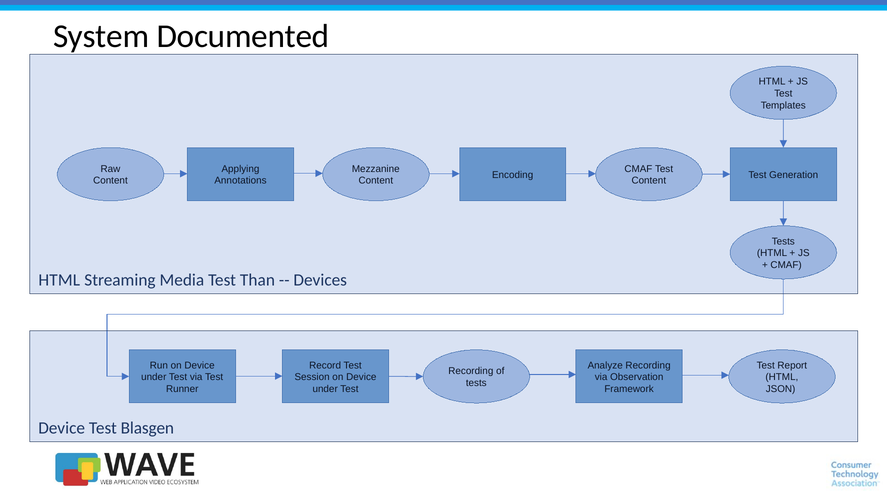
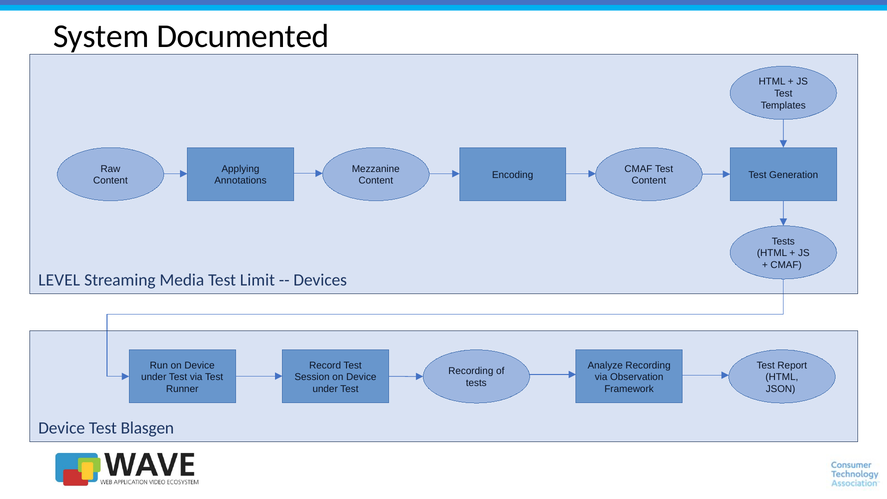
HTML at (59, 280): HTML -> LEVEL
Than: Than -> Limit
